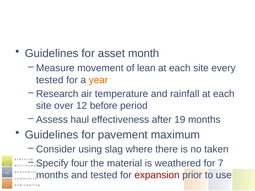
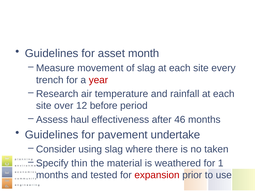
of lean: lean -> slag
tested at (50, 80): tested -> trench
year colour: orange -> red
19: 19 -> 46
maximum: maximum -> undertake
four: four -> thin
7: 7 -> 1
